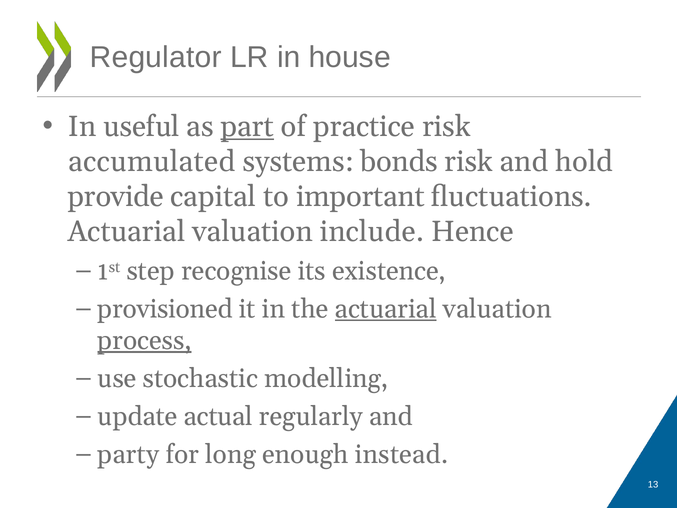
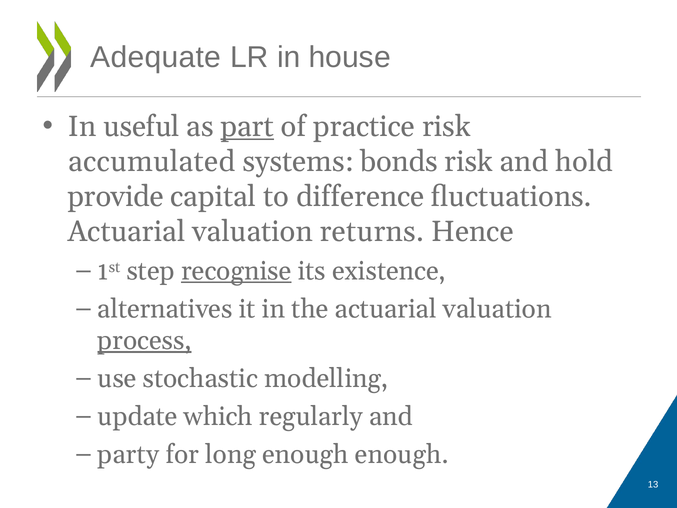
Regulator: Regulator -> Adequate
important: important -> difference
include: include -> returns
recognise underline: none -> present
provisioned: provisioned -> alternatives
actuarial at (386, 309) underline: present -> none
actual: actual -> which
enough instead: instead -> enough
